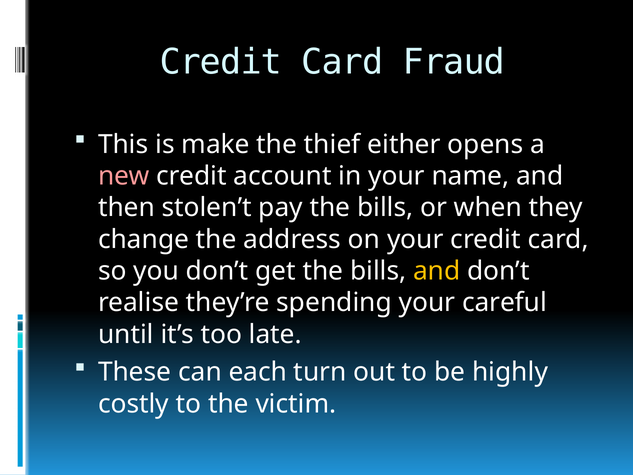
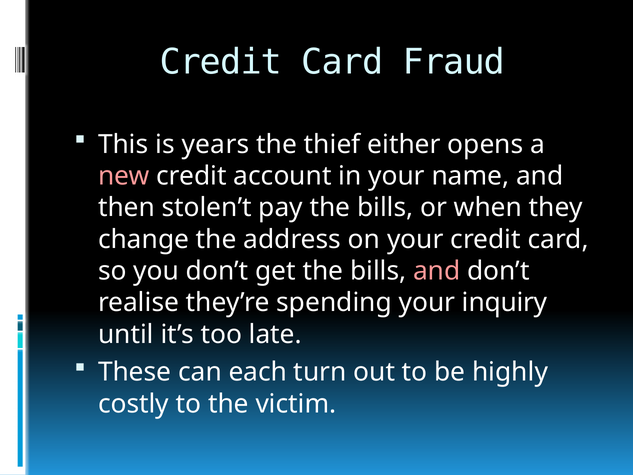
make: make -> years
and at (437, 271) colour: yellow -> pink
careful: careful -> inquiry
